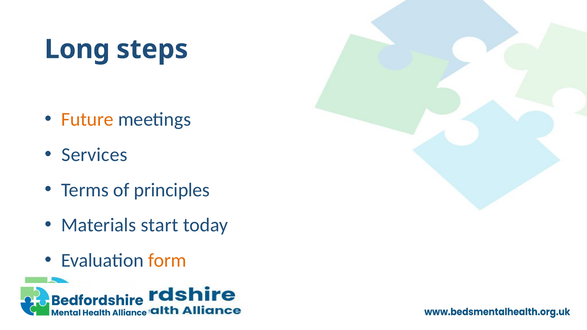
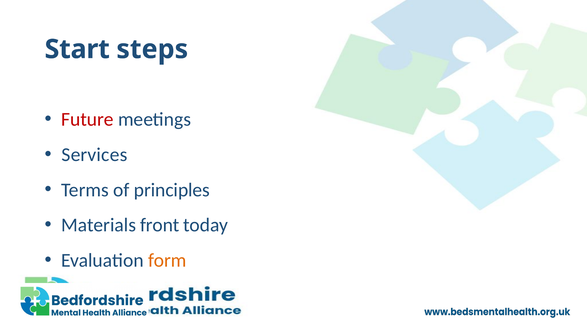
Long: Long -> Start
Future colour: orange -> red
start: start -> front
